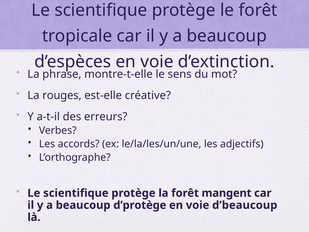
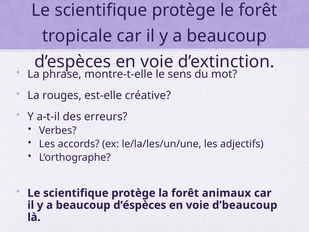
mangent: mangent -> animaux
d’protège: d’protège -> d’éspèces
